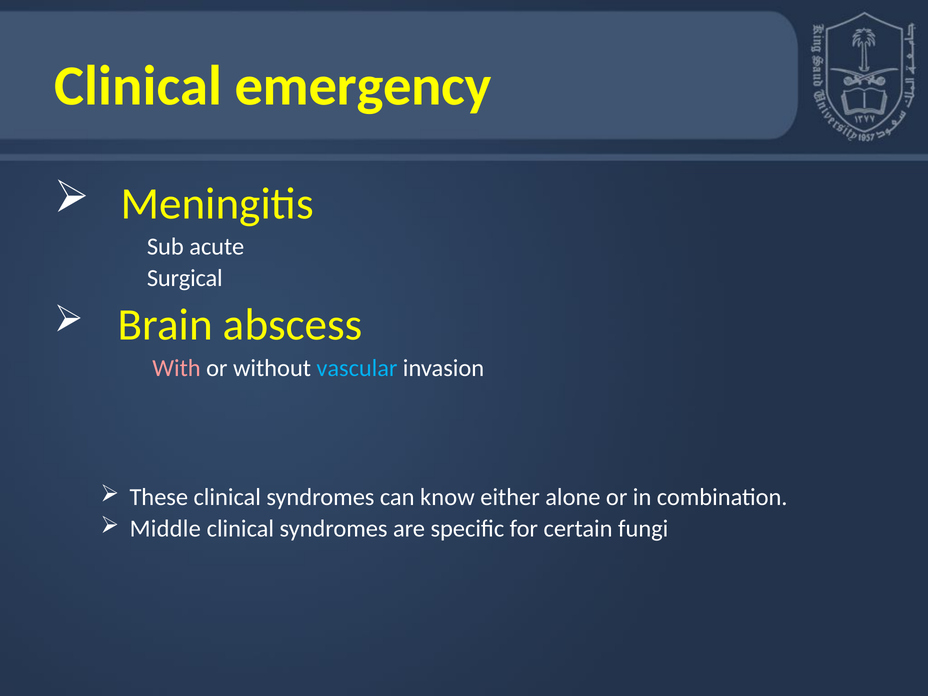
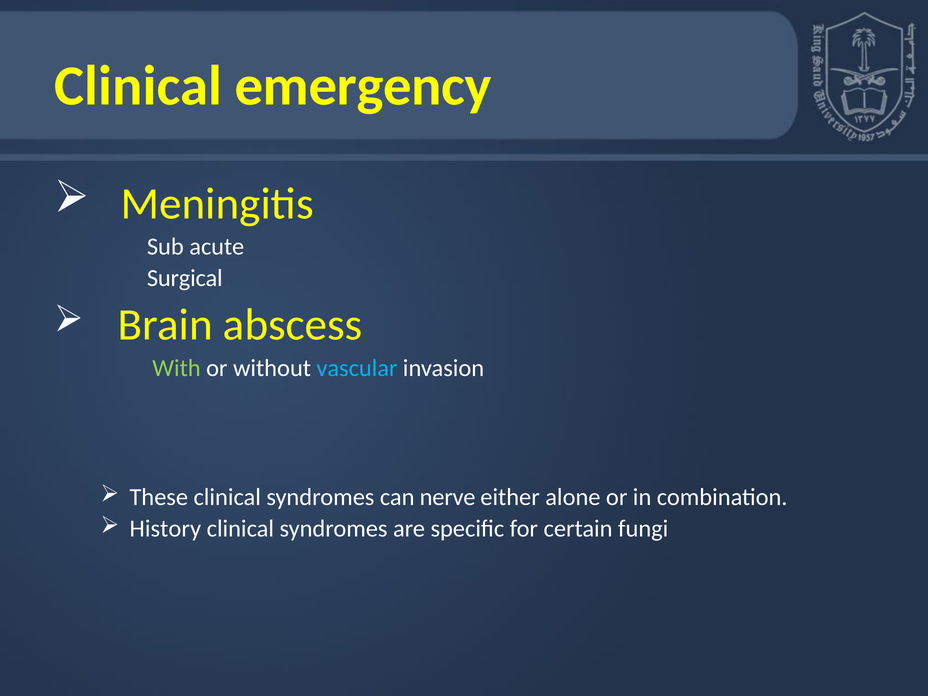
With colour: pink -> light green
know: know -> nerve
Middle: Middle -> History
